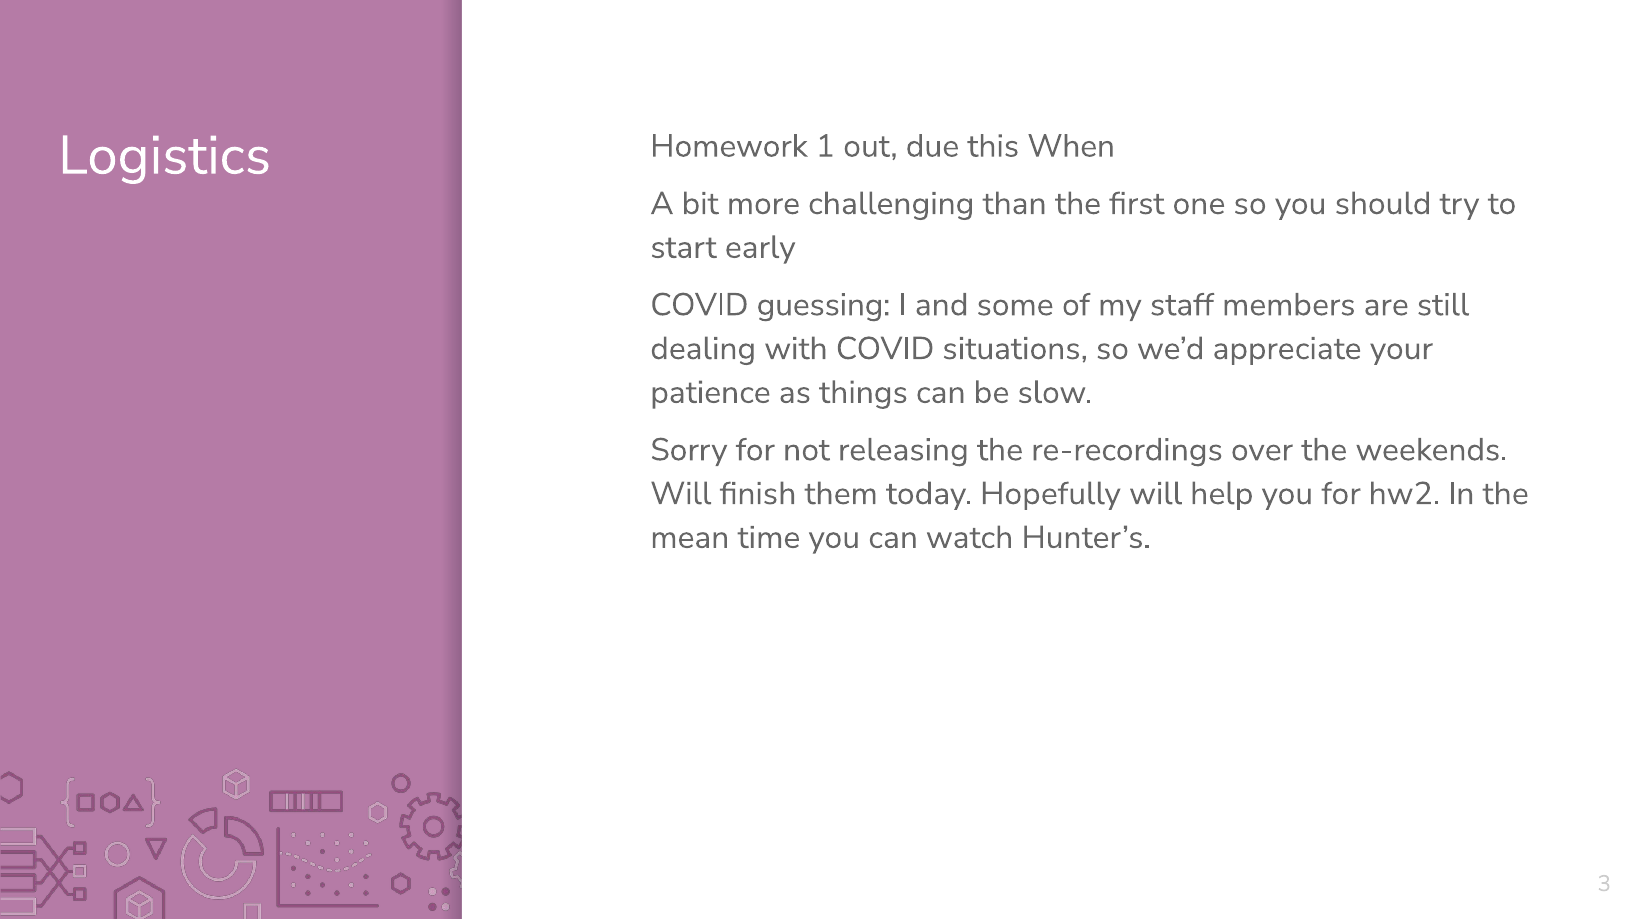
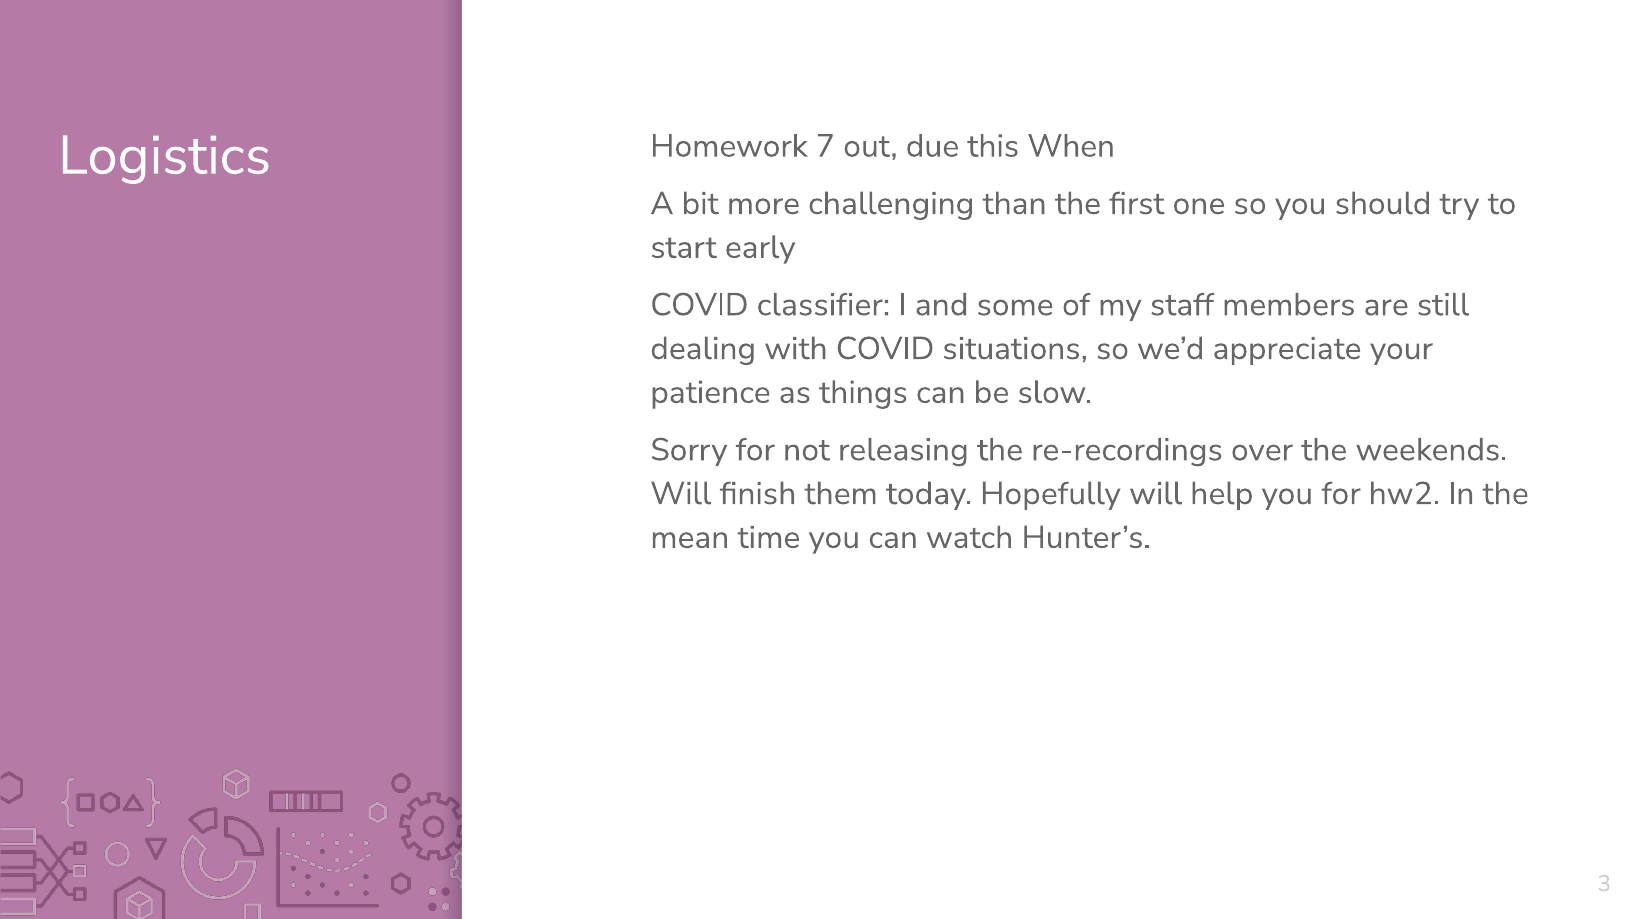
1: 1 -> 7
guessing: guessing -> classifier
